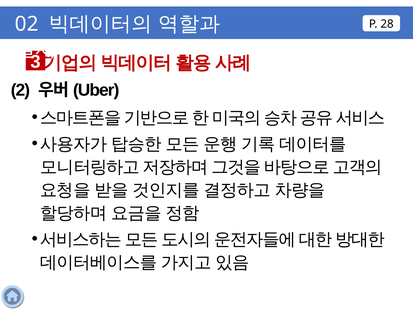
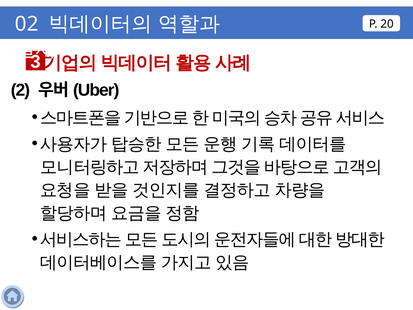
28: 28 -> 20
